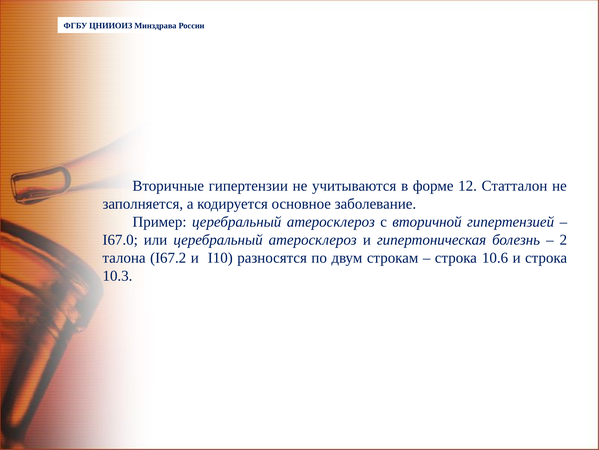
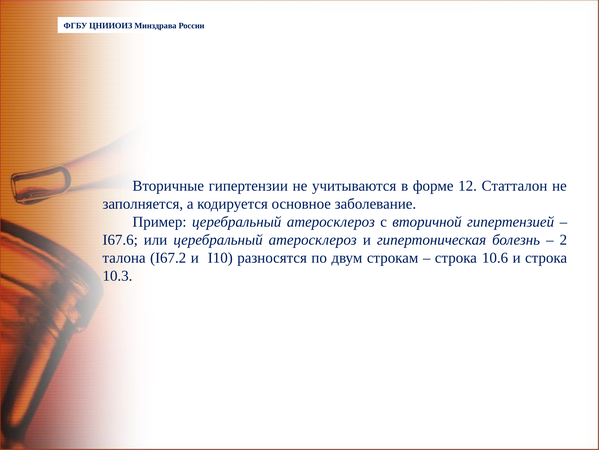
I67.0: I67.0 -> I67.6
